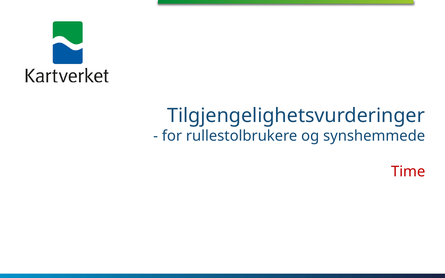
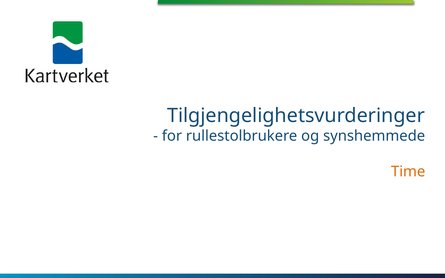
Time colour: red -> orange
